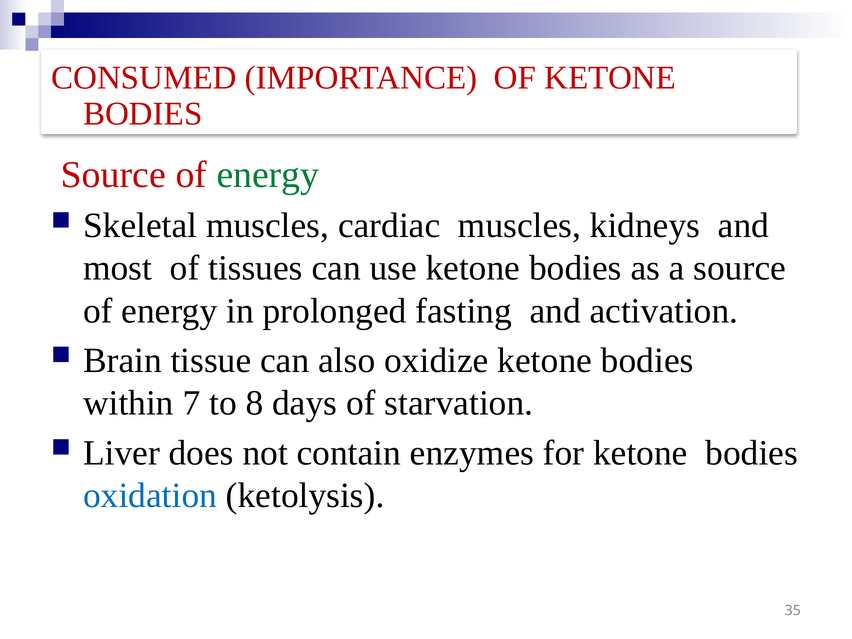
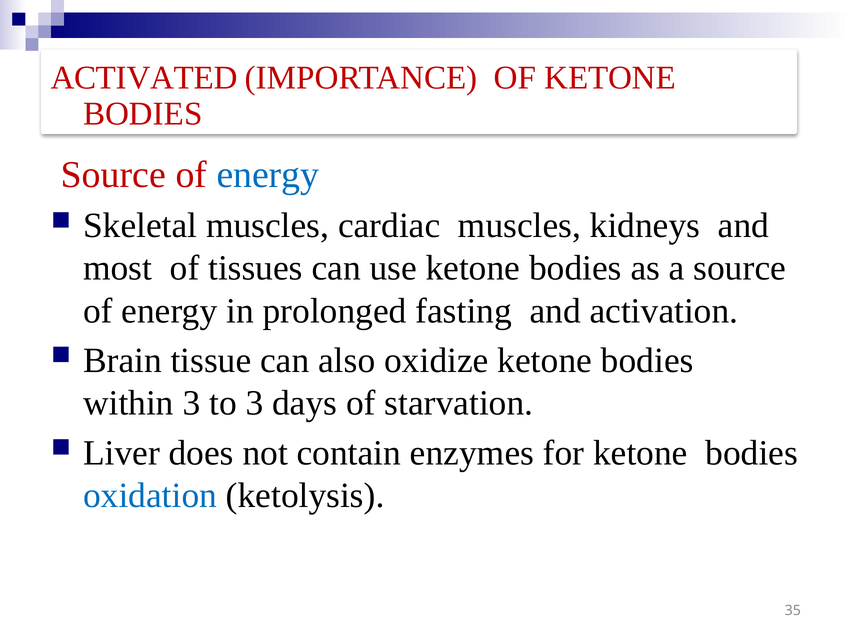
CONSUMED: CONSUMED -> ACTIVATED
energy at (268, 175) colour: green -> blue
within 7: 7 -> 3
to 8: 8 -> 3
